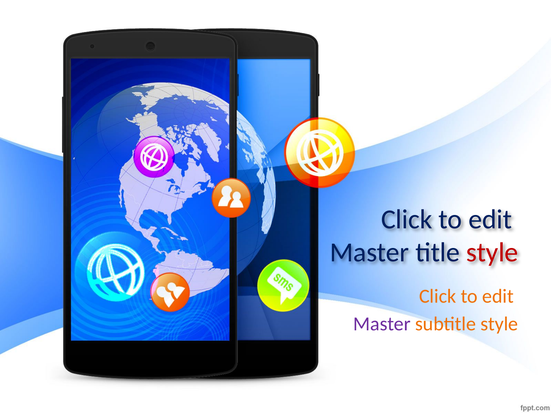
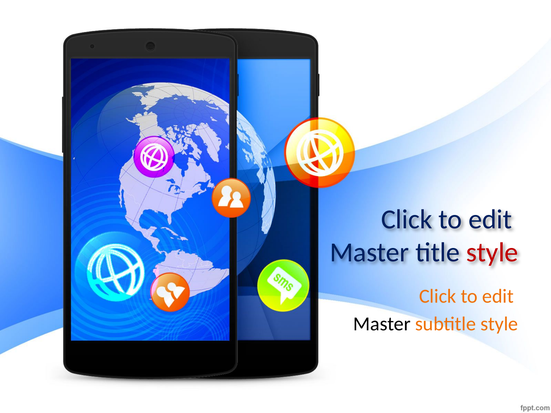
Master at (382, 324) colour: purple -> black
